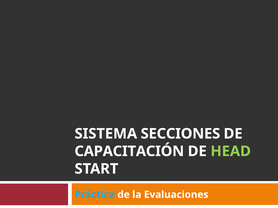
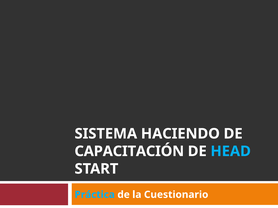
SECCIONES: SECCIONES -> HACIENDO
HEAD colour: light green -> light blue
Evaluaciones: Evaluaciones -> Cuestionario
